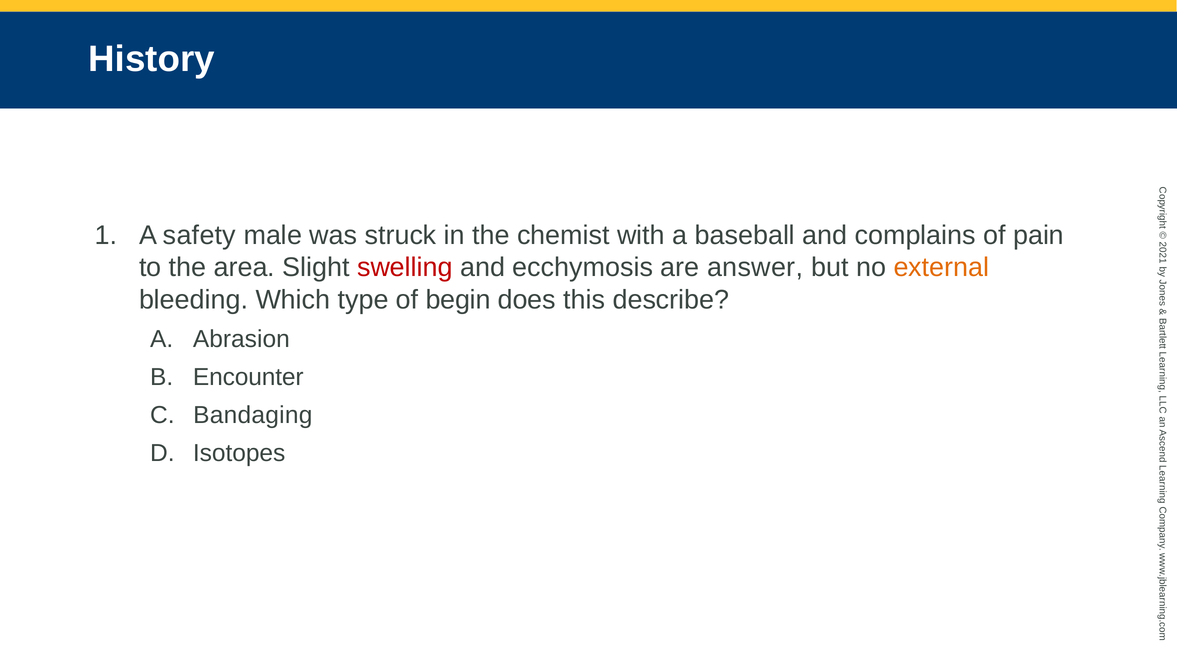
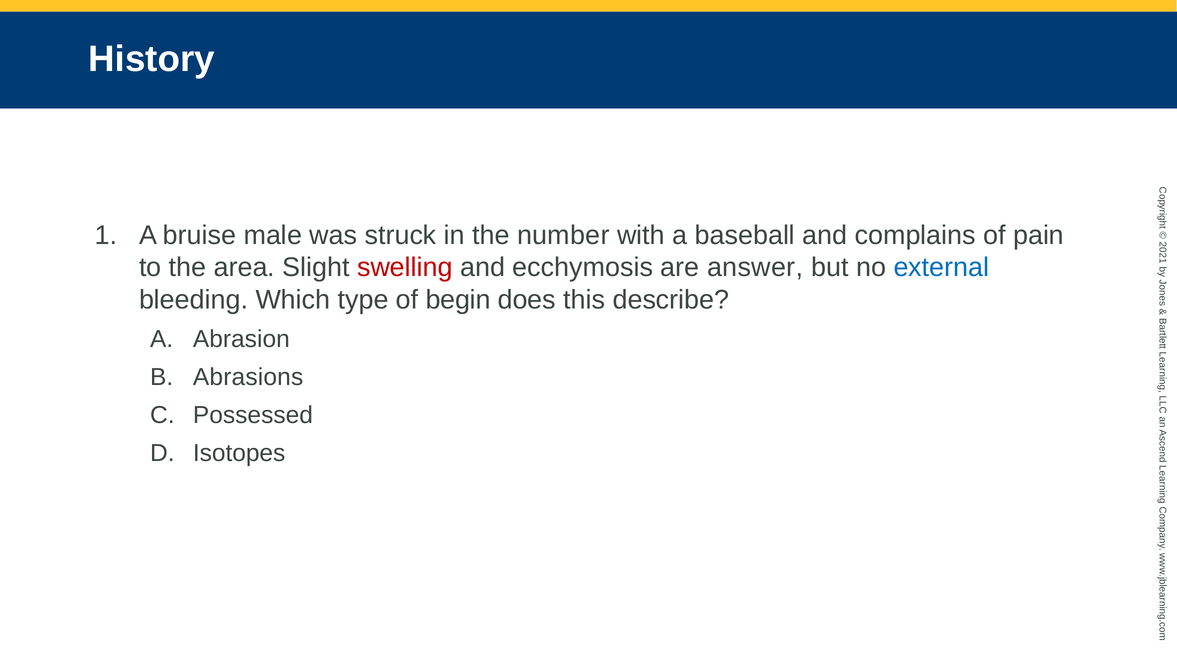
safety: safety -> bruise
chemist: chemist -> number
external colour: orange -> blue
Encounter: Encounter -> Abrasions
Bandaging: Bandaging -> Possessed
